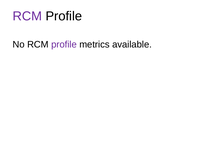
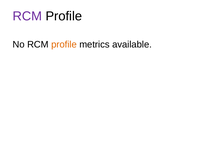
profile at (64, 44) colour: purple -> orange
